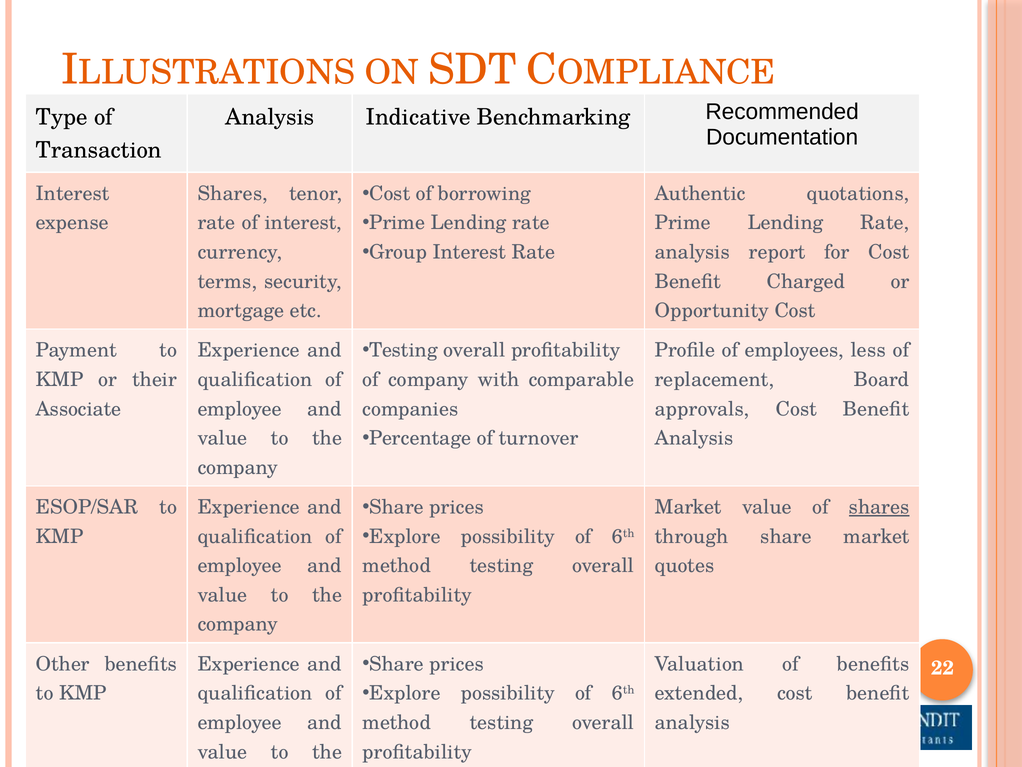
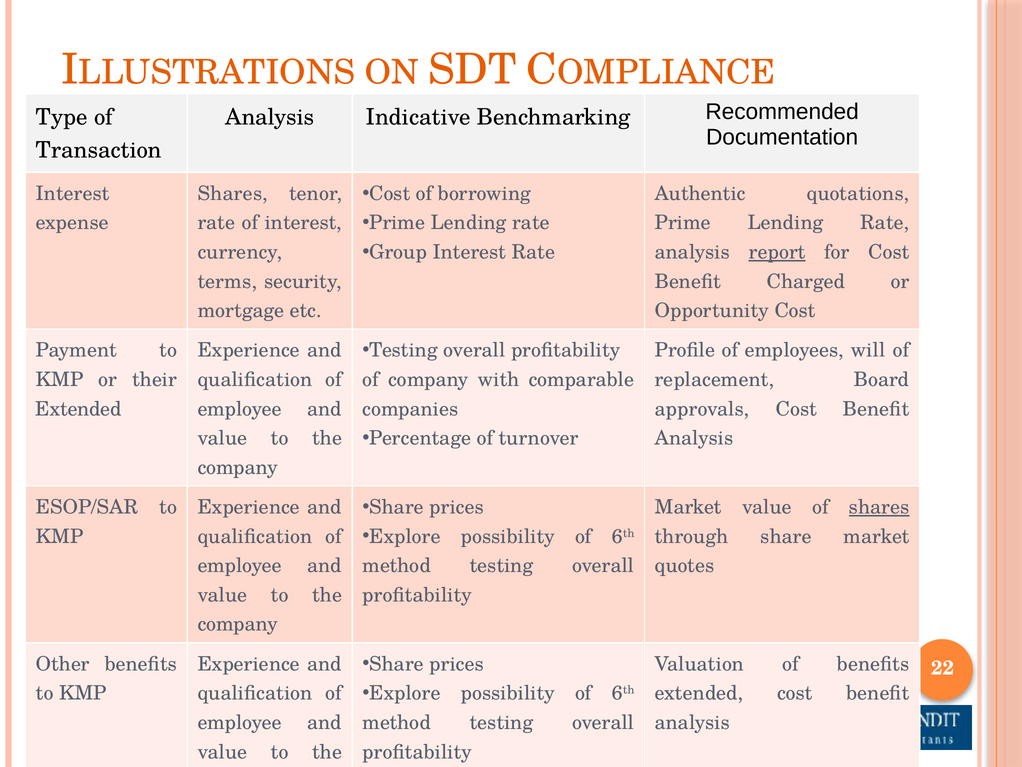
report underline: none -> present
less: less -> will
Associate at (78, 409): Associate -> Extended
